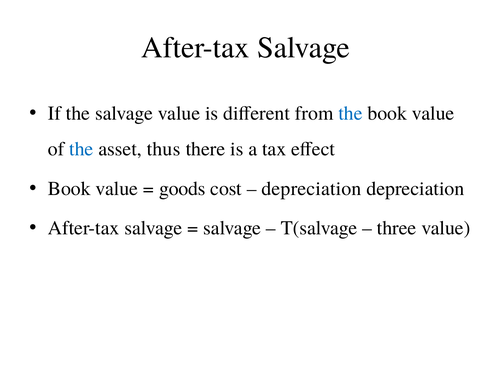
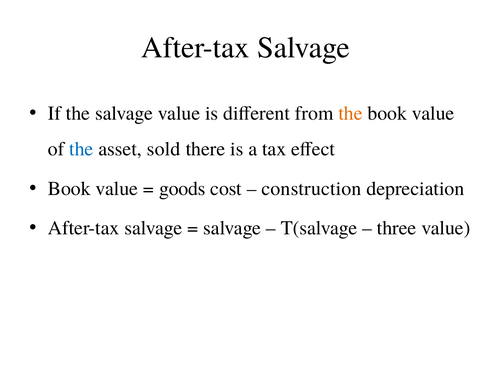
the at (350, 113) colour: blue -> orange
thus: thus -> sold
depreciation at (311, 189): depreciation -> construction
